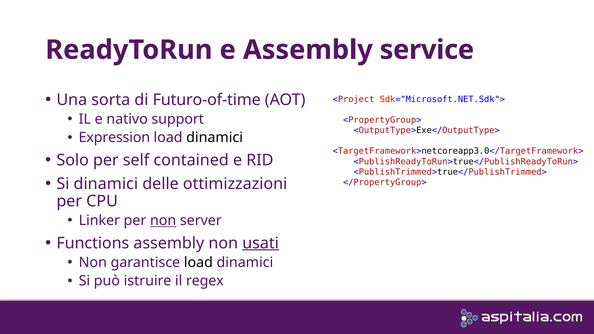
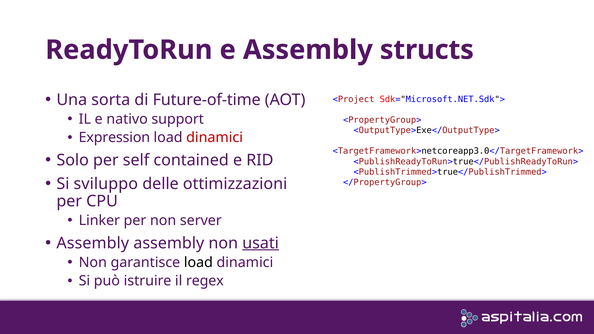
service: service -> structs
Futuro-of-time: Futuro-of-time -> Future-of-time
dinamici at (215, 138) colour: black -> red
Si dinamici: dinamici -> sviluppo
non at (163, 221) underline: present -> none
Functions at (93, 243): Functions -> Assembly
